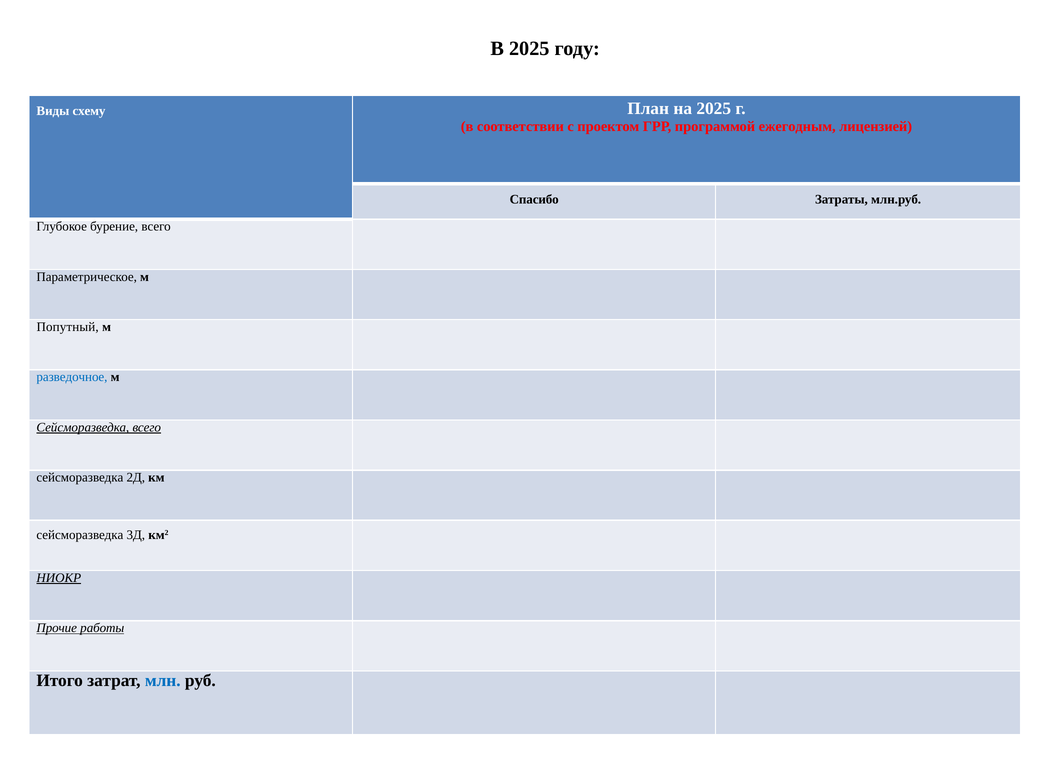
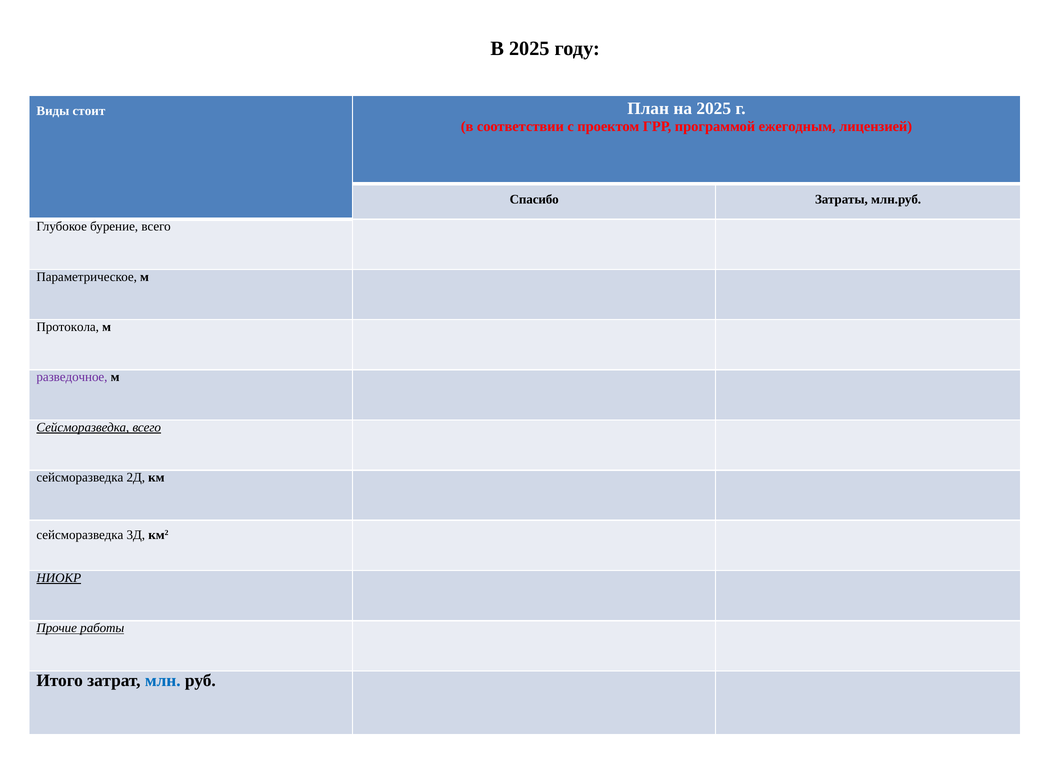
схему: схему -> стоит
Попутный: Попутный -> Протокола
разведочное colour: blue -> purple
